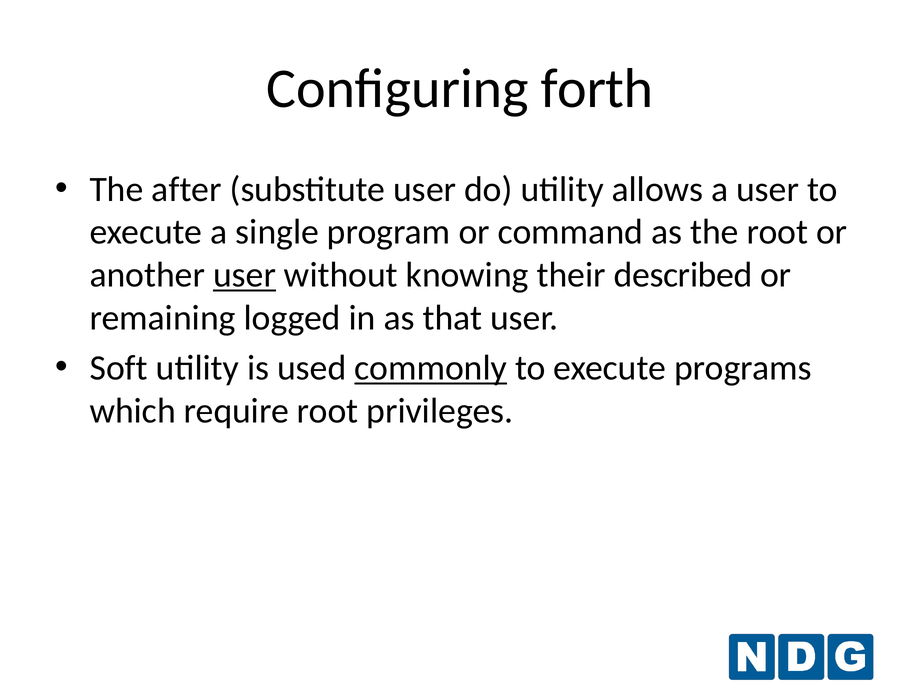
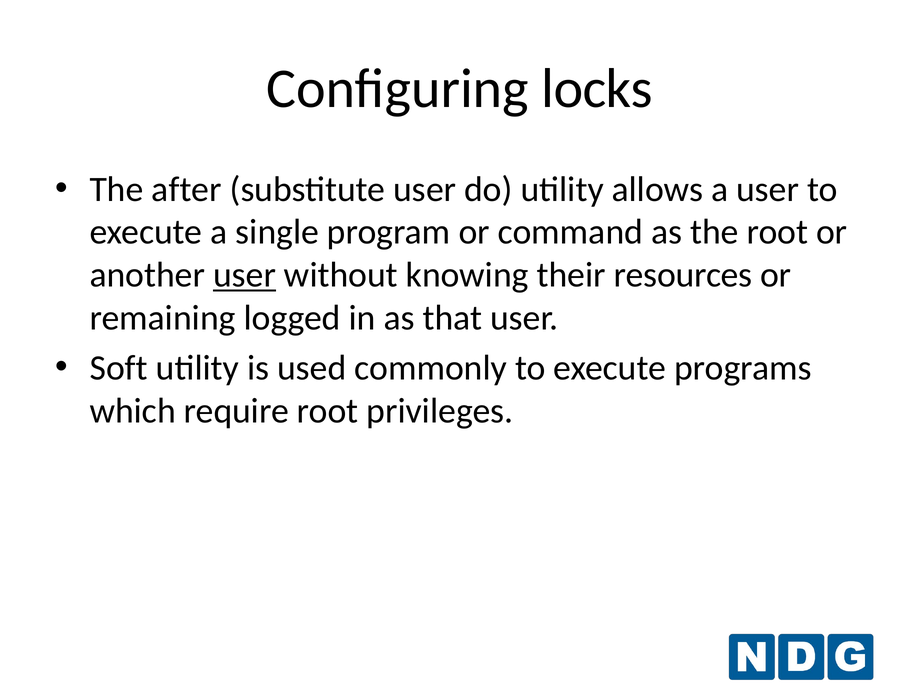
forth: forth -> locks
described: described -> resources
commonly underline: present -> none
